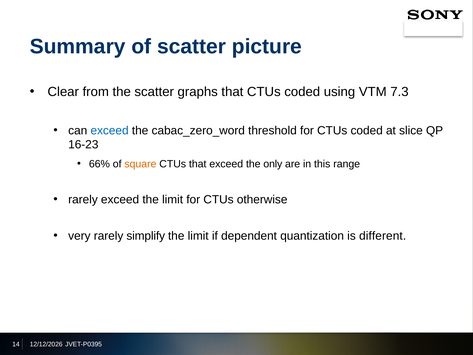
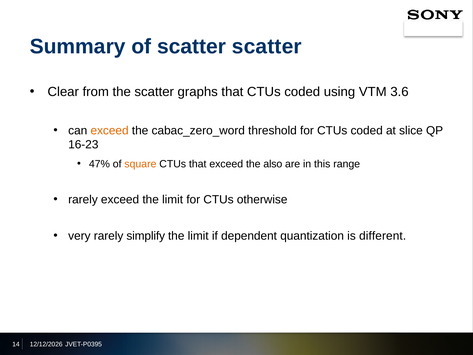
scatter picture: picture -> scatter
7.3: 7.3 -> 3.6
exceed at (110, 130) colour: blue -> orange
66%: 66% -> 47%
only: only -> also
